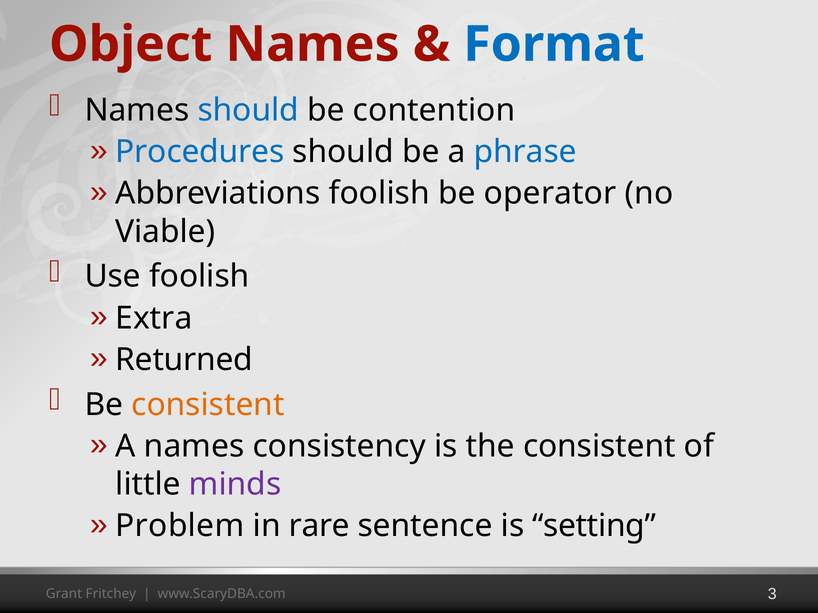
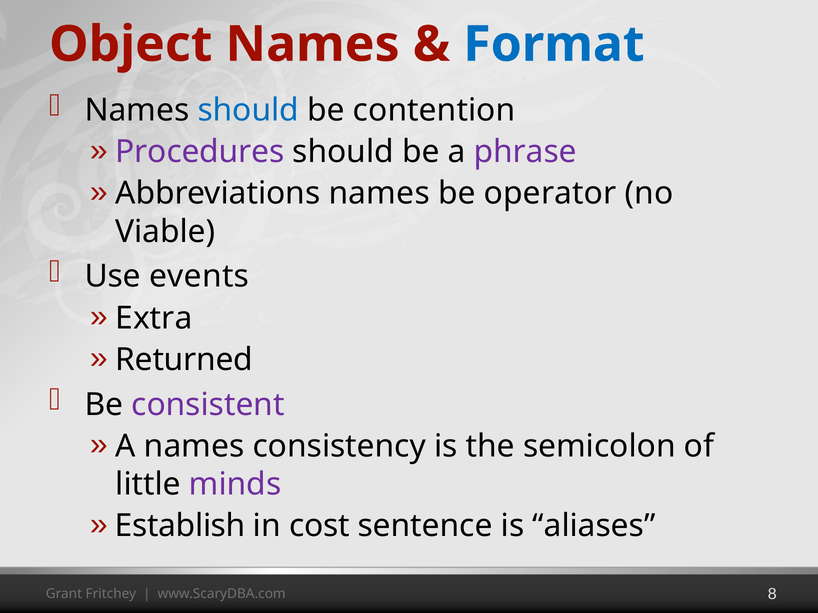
Procedures colour: blue -> purple
phrase colour: blue -> purple
Abbreviations foolish: foolish -> names
Use foolish: foolish -> events
consistent at (208, 405) colour: orange -> purple
the consistent: consistent -> semicolon
Problem: Problem -> Establish
rare: rare -> cost
setting: setting -> aliases
3: 3 -> 8
